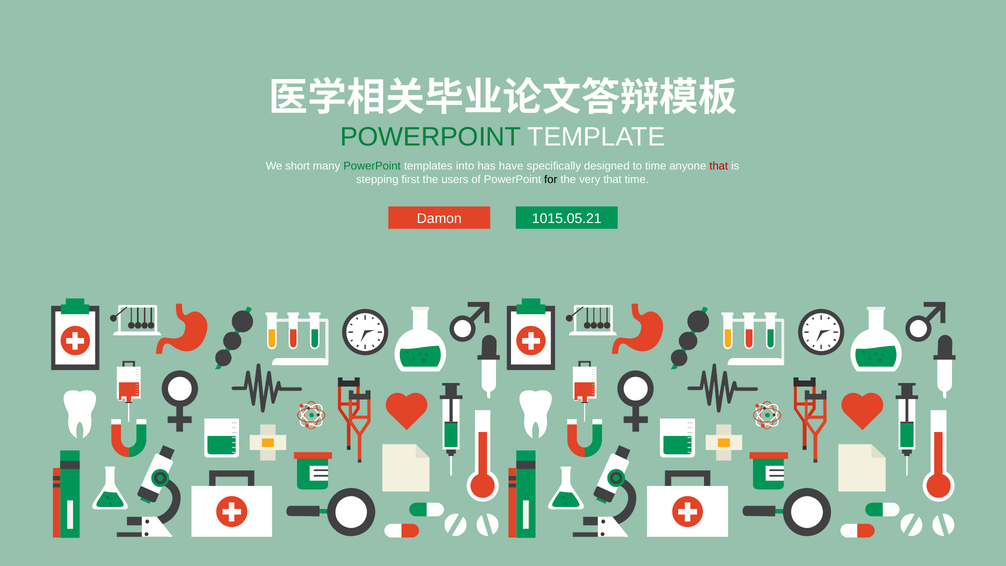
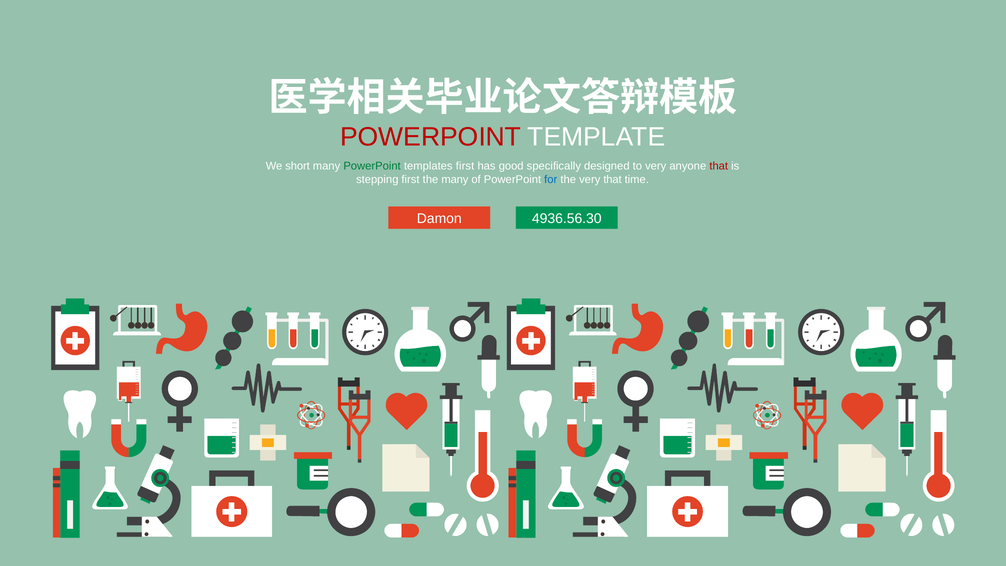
POWERPOINT at (431, 137) colour: green -> red
templates into: into -> first
have: have -> good
to time: time -> very
the users: users -> many
for colour: black -> blue
1015.05.21: 1015.05.21 -> 4936.56.30
